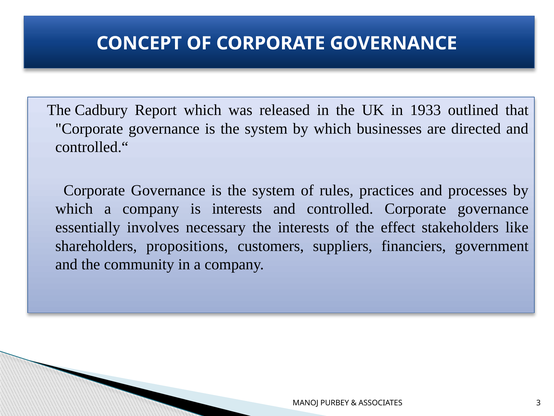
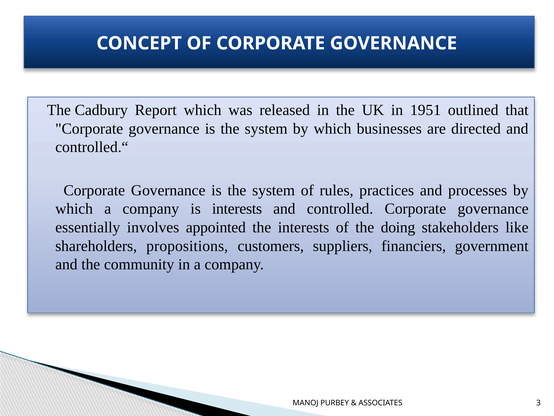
1933: 1933 -> 1951
necessary: necessary -> appointed
effect: effect -> doing
